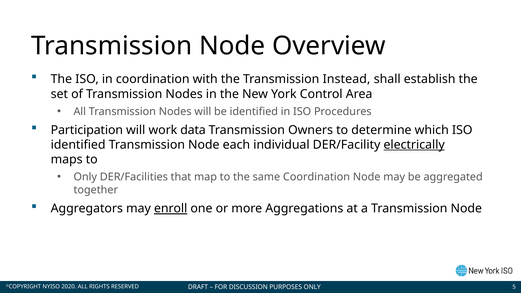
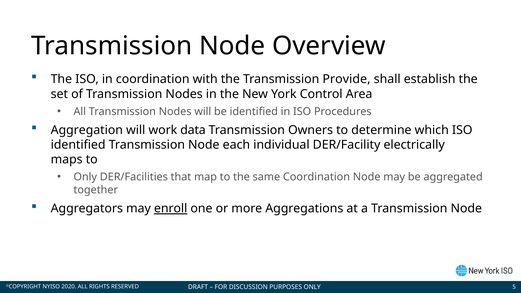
Instead: Instead -> Provide
Participation: Participation -> Aggregation
electrically underline: present -> none
